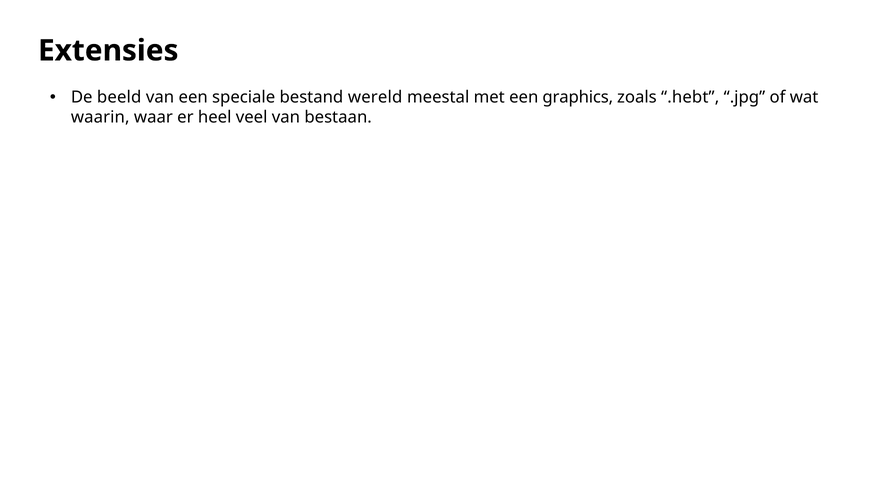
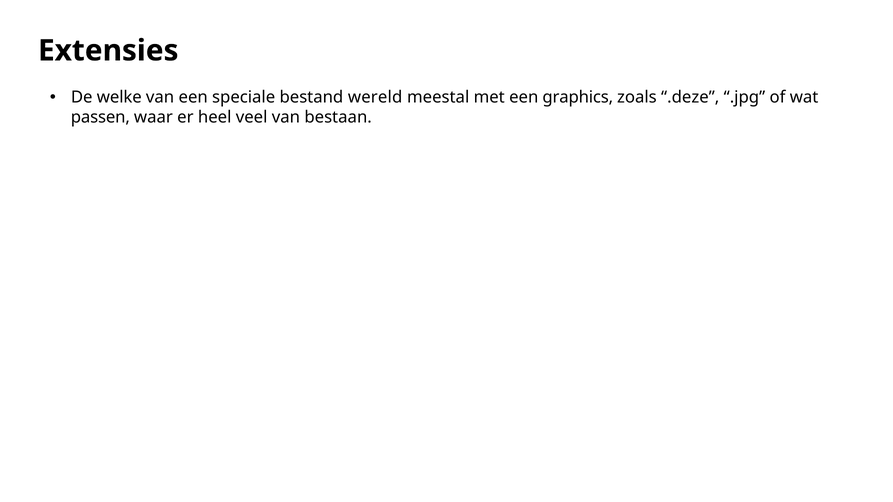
beeld: beeld -> welke
.hebt: .hebt -> .deze
waarin: waarin -> passen
